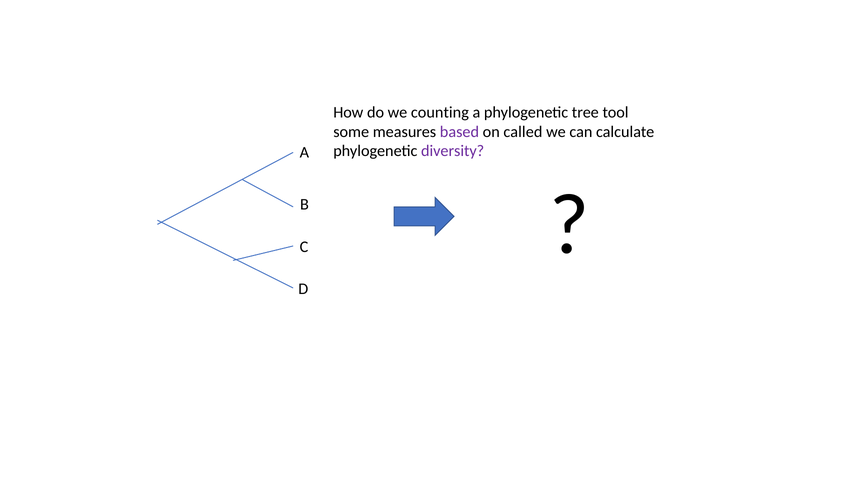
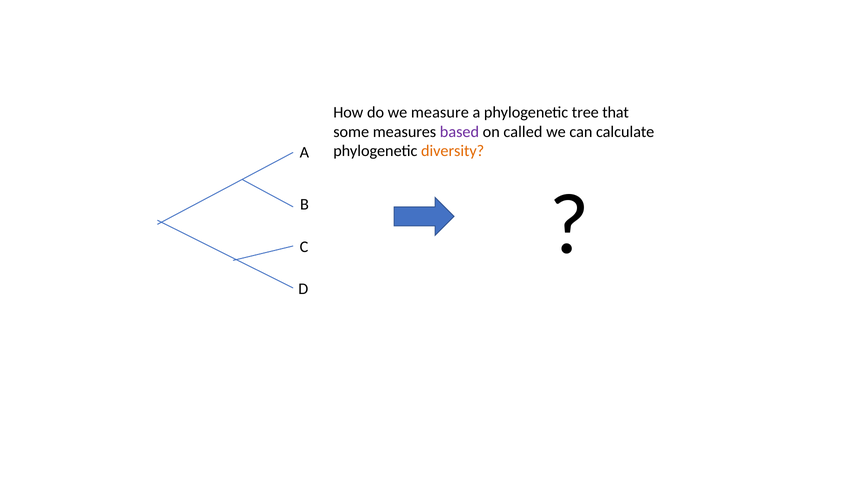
counting: counting -> measure
tool: tool -> that
diversity colour: purple -> orange
